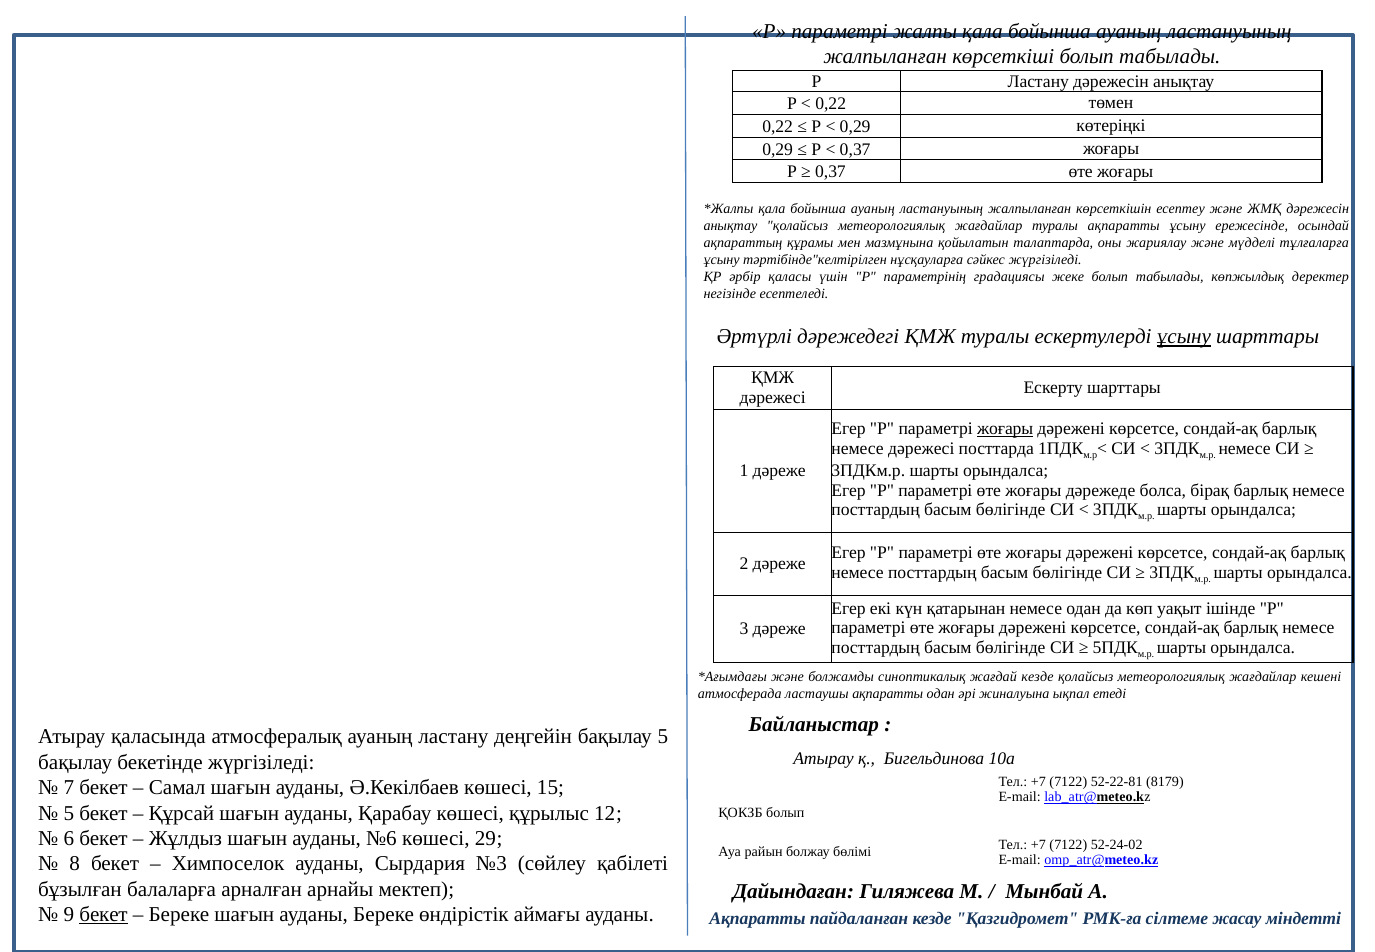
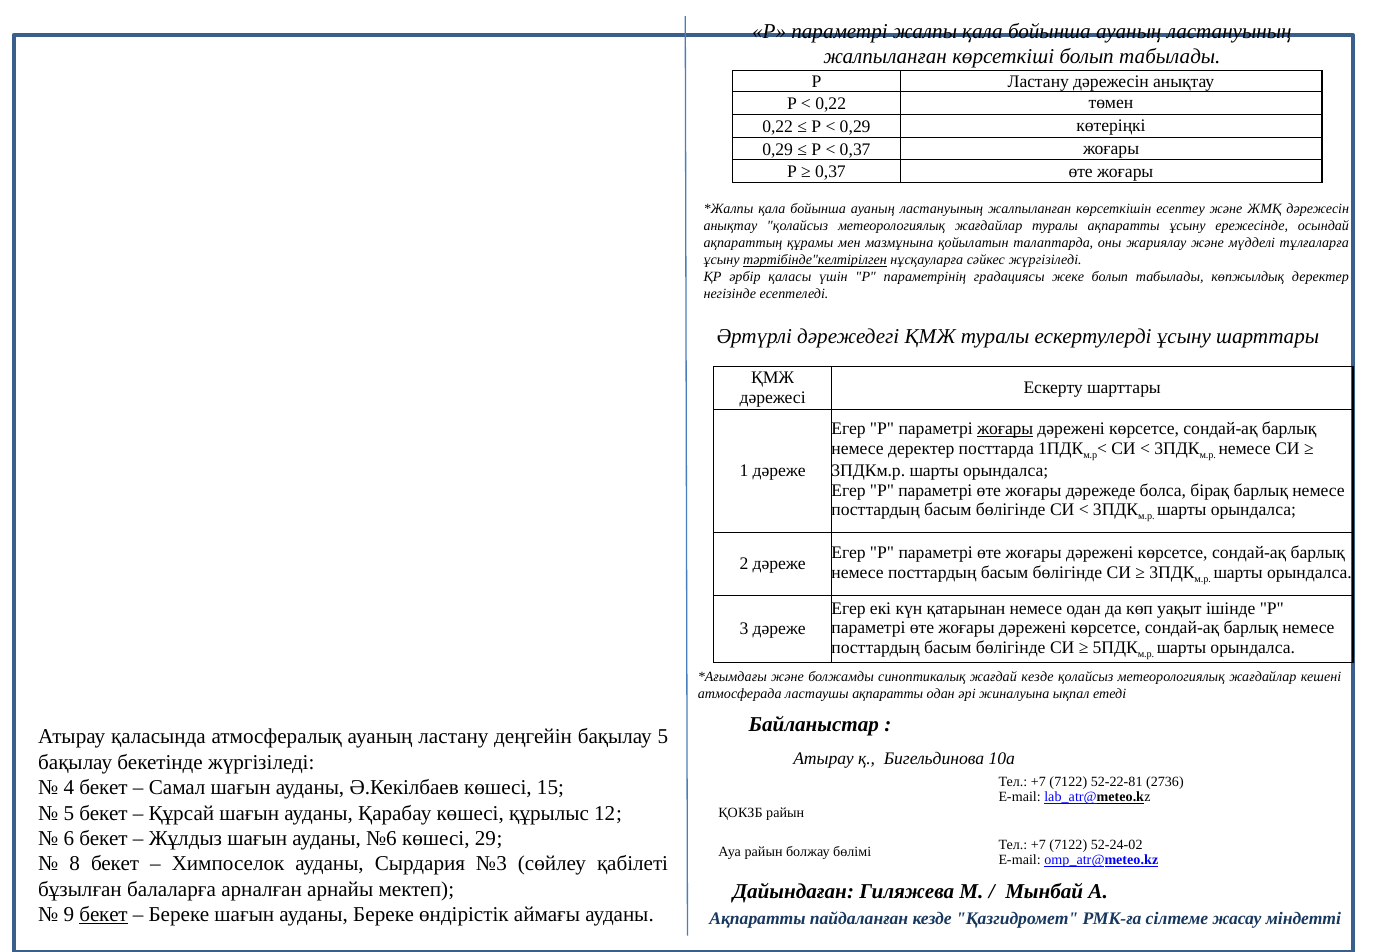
тәртібінде"келтірілген underline: none -> present
ұсыну at (1184, 337) underline: present -> none
немесе дәрежесі: дәрежесі -> деректер
8179: 8179 -> 2736
7: 7 -> 4
ҚОКЗБ болып: болып -> райын
